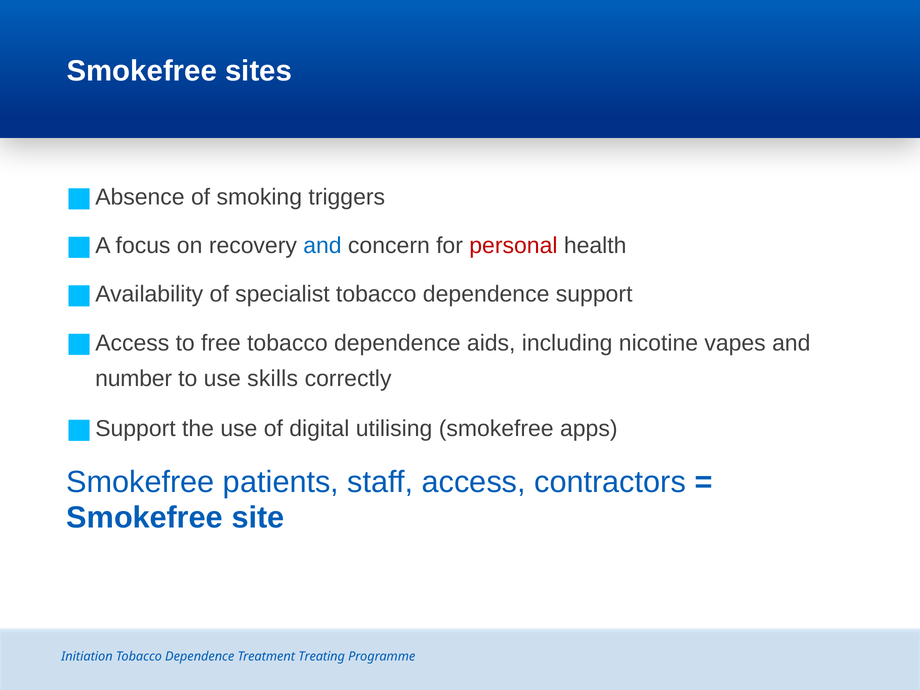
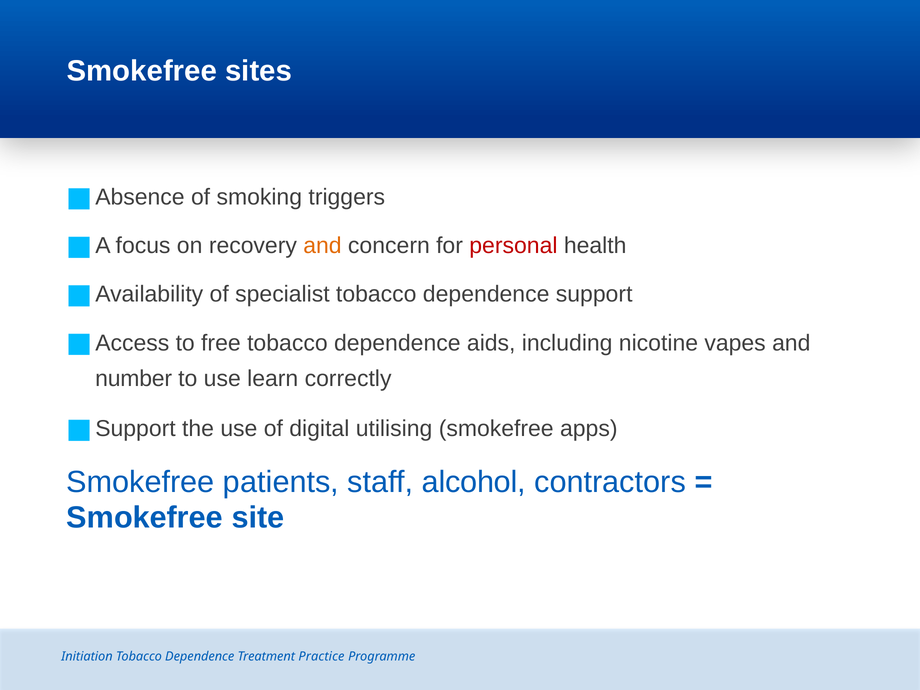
and at (323, 246) colour: blue -> orange
skills: skills -> learn
access: access -> alcohol
Treating: Treating -> Practice
